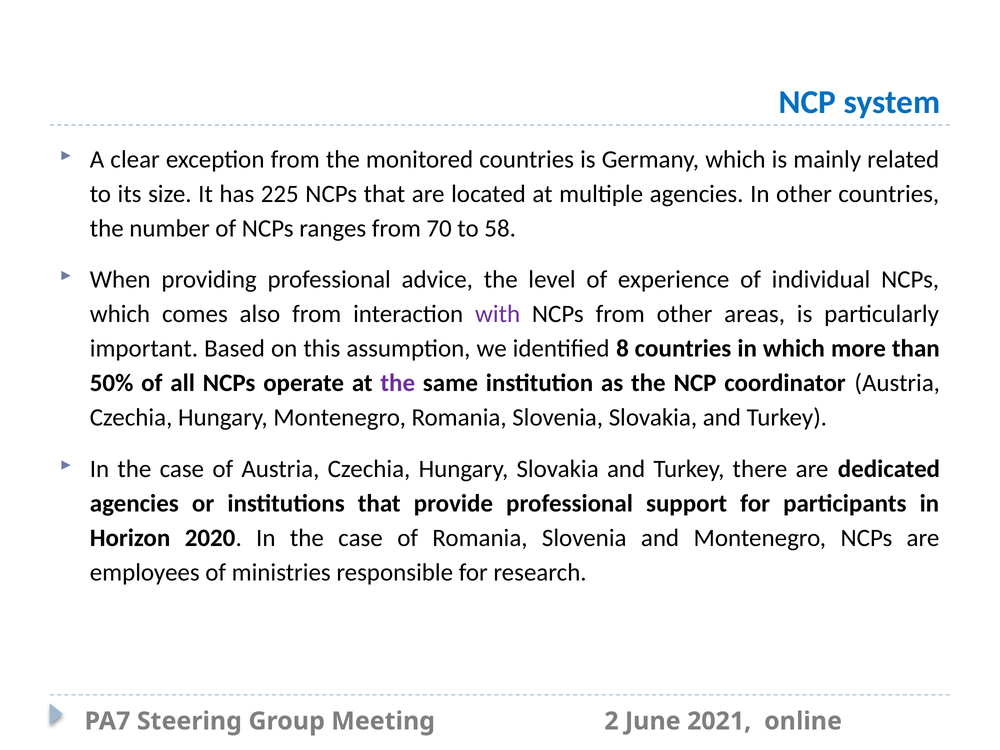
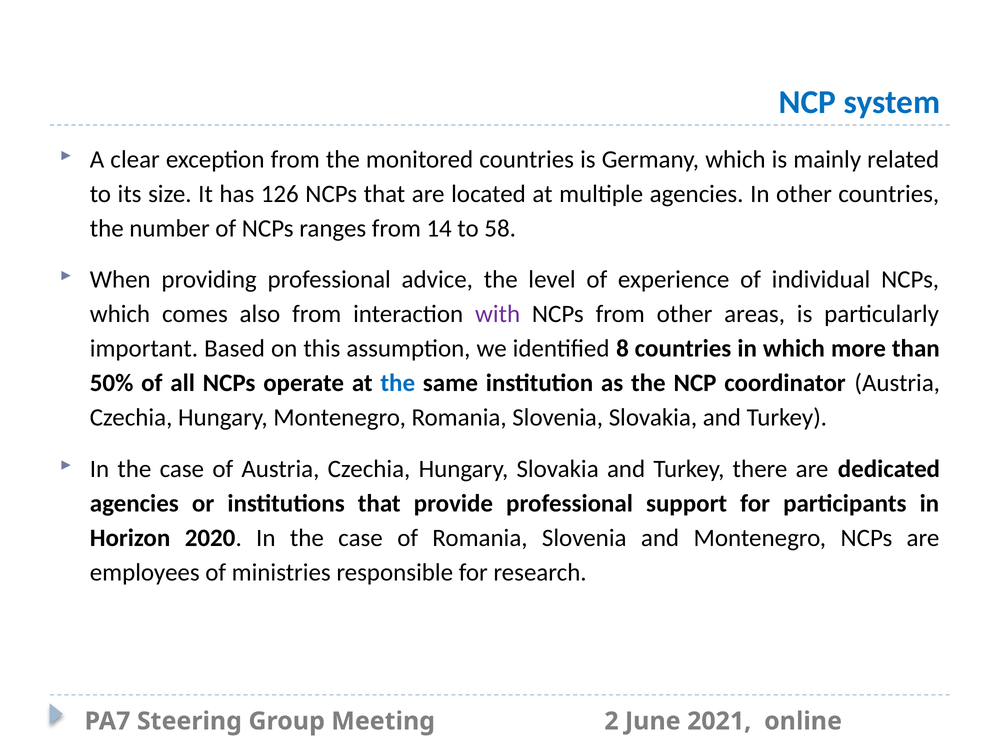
225: 225 -> 126
70: 70 -> 14
the at (398, 383) colour: purple -> blue
